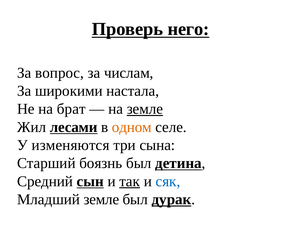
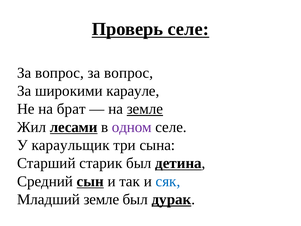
Проверь него: него -> селе
числам at (129, 73): числам -> вопрос
настала: настала -> карауле
одном colour: orange -> purple
изменяются: изменяются -> караульщик
боязнь: боязнь -> старик
так underline: present -> none
